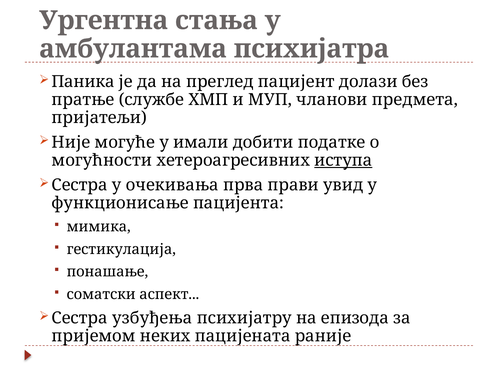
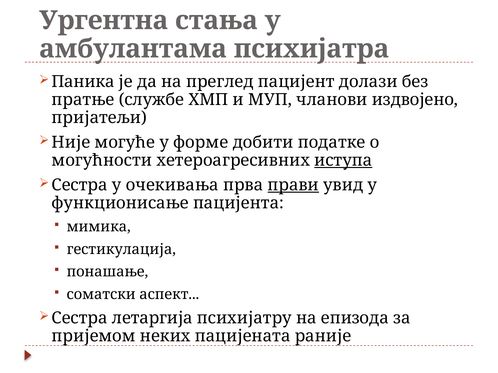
предмета: предмета -> издвојено
имали: имали -> форме
прави underline: none -> present
узбуђења: узбуђења -> летаргија
